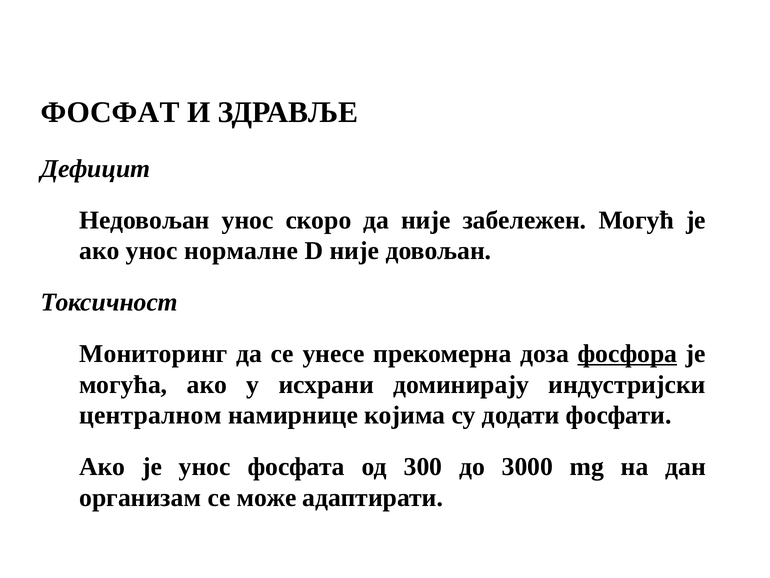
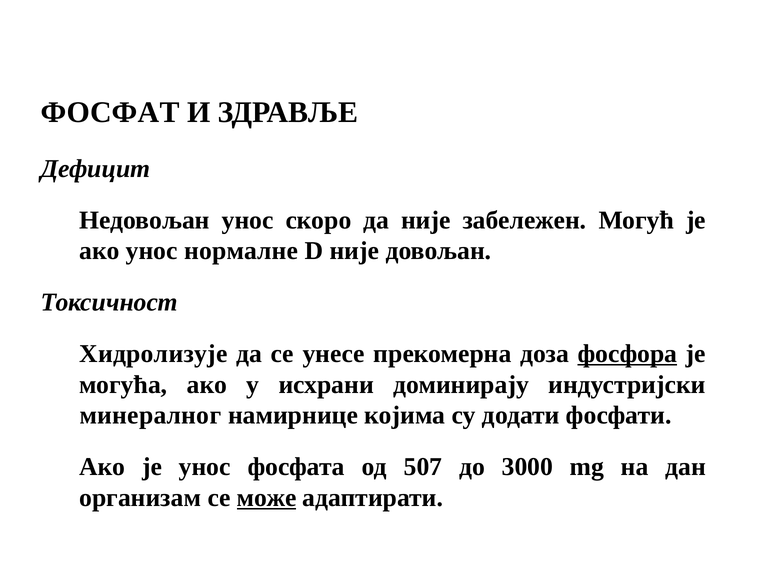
Мониторинг: Мониторинг -> Хидролизује
централном: централном -> минералног
300: 300 -> 507
може underline: none -> present
